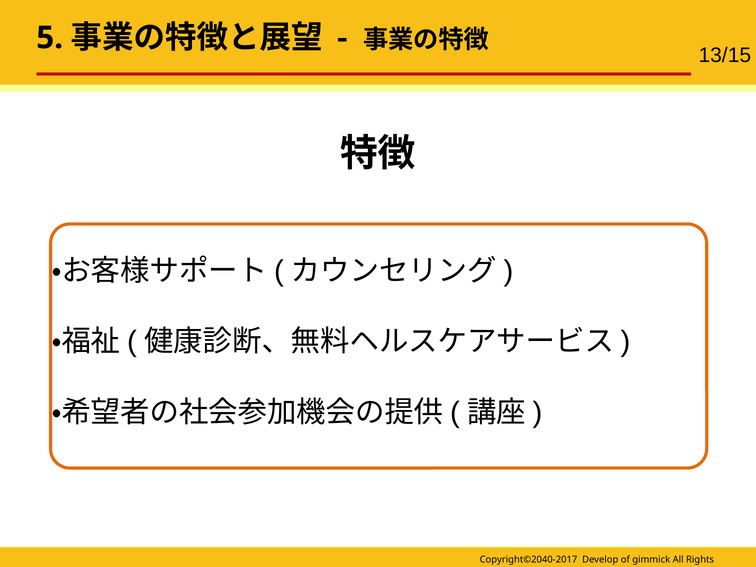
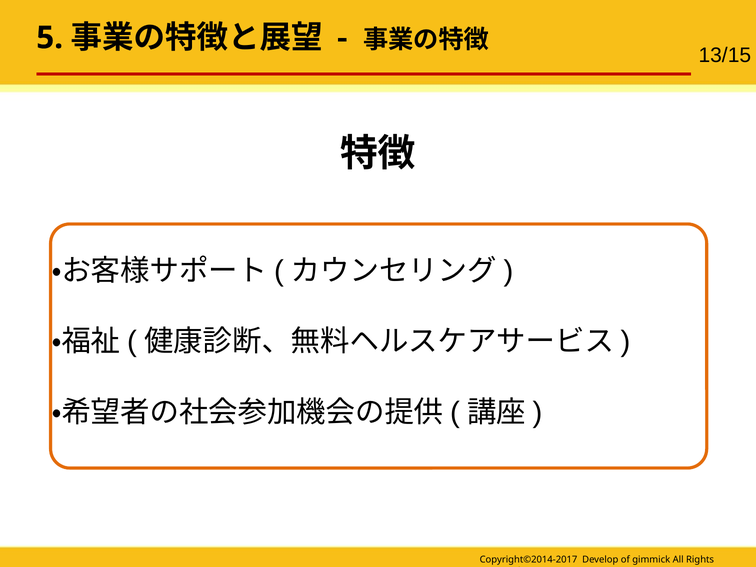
Copyright©2040-2017: Copyright©2040-2017 -> Copyright©2014-2017
